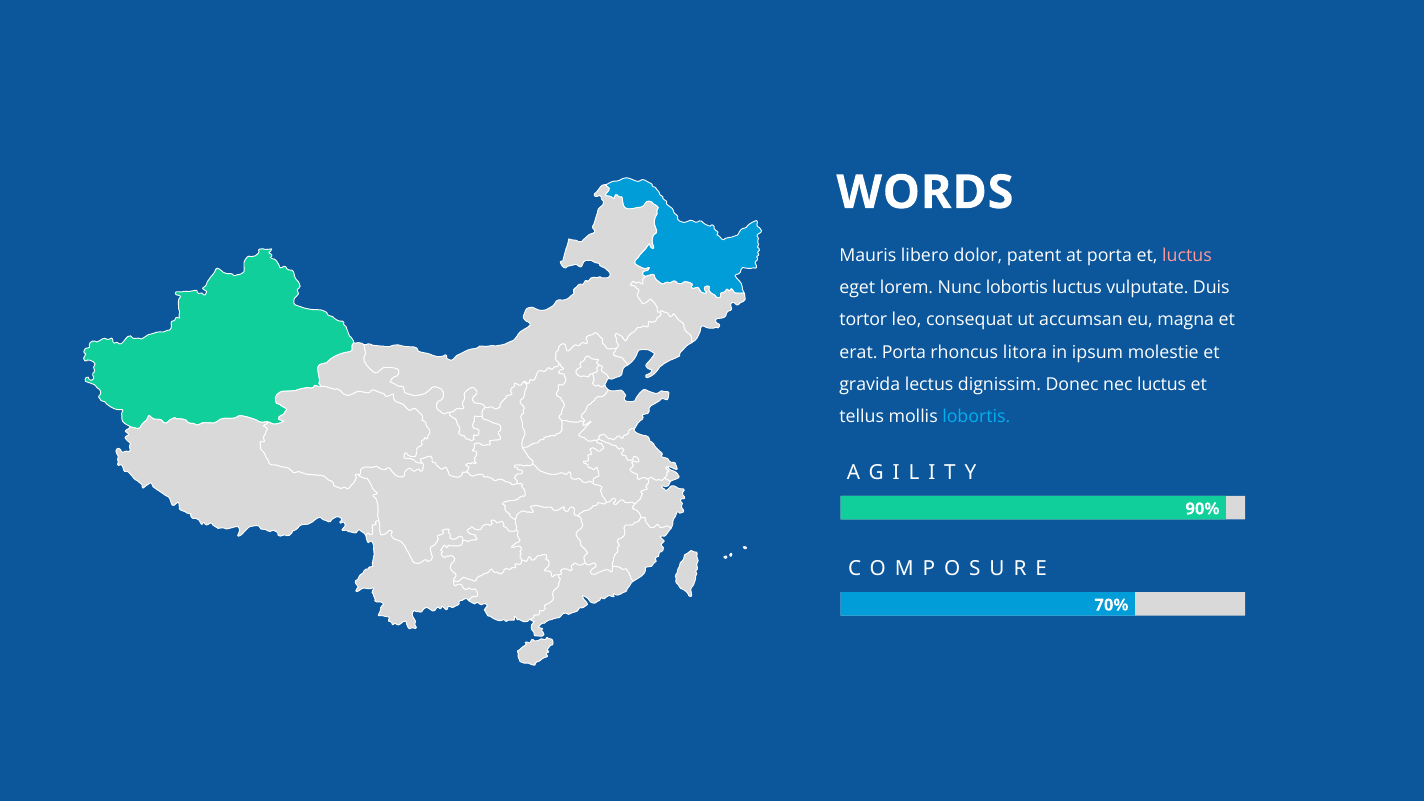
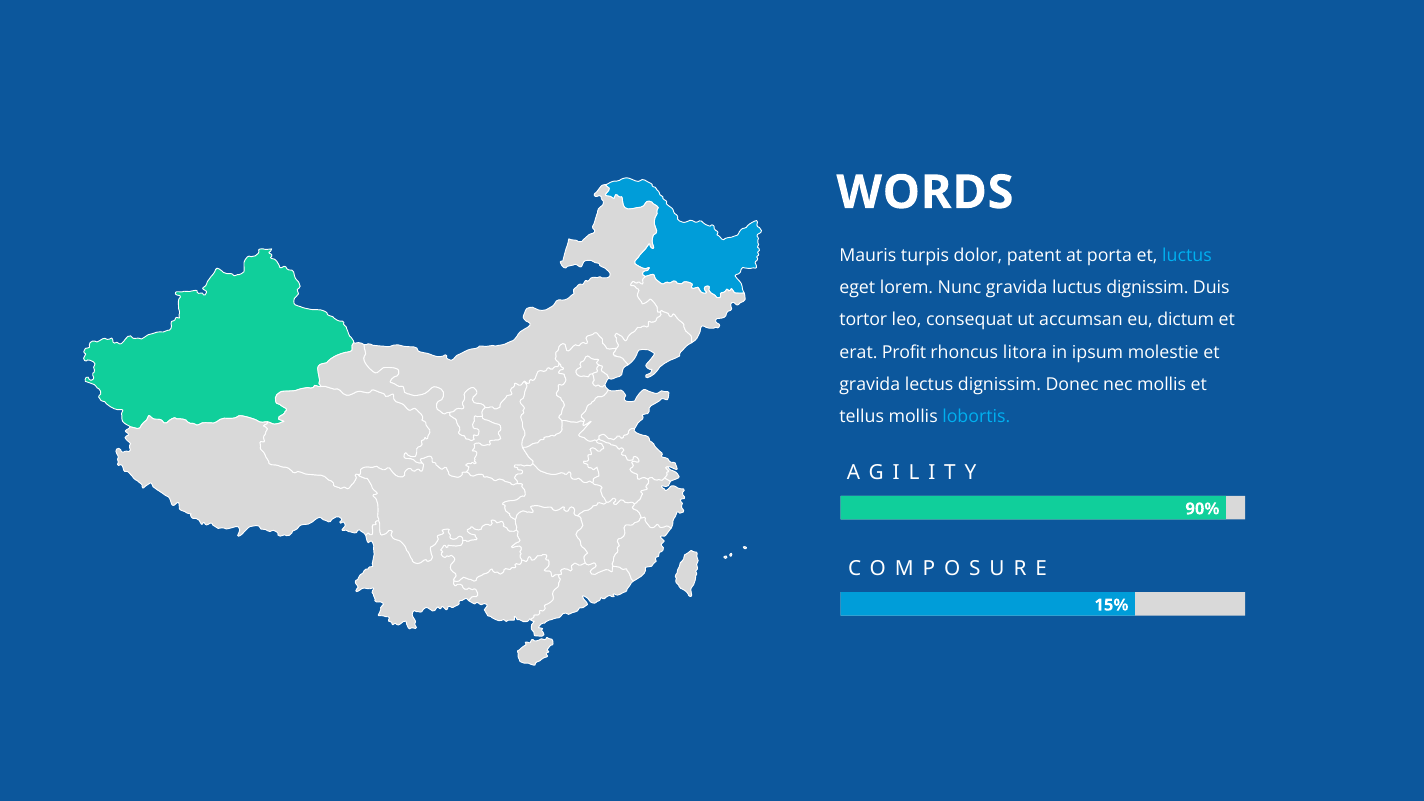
libero: libero -> turpis
luctus at (1187, 256) colour: pink -> light blue
Nunc lobortis: lobortis -> gravida
luctus vulputate: vulputate -> dignissim
magna: magna -> dictum
erat Porta: Porta -> Profit
nec luctus: luctus -> mollis
70%: 70% -> 15%
